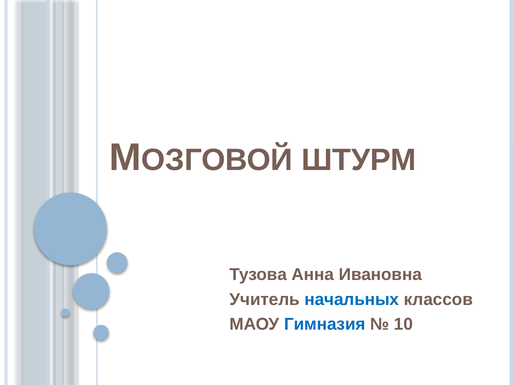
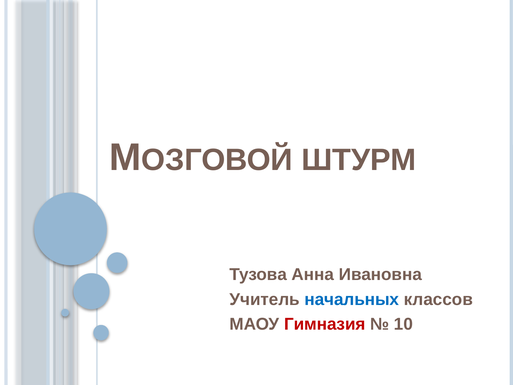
Гимназия colour: blue -> red
